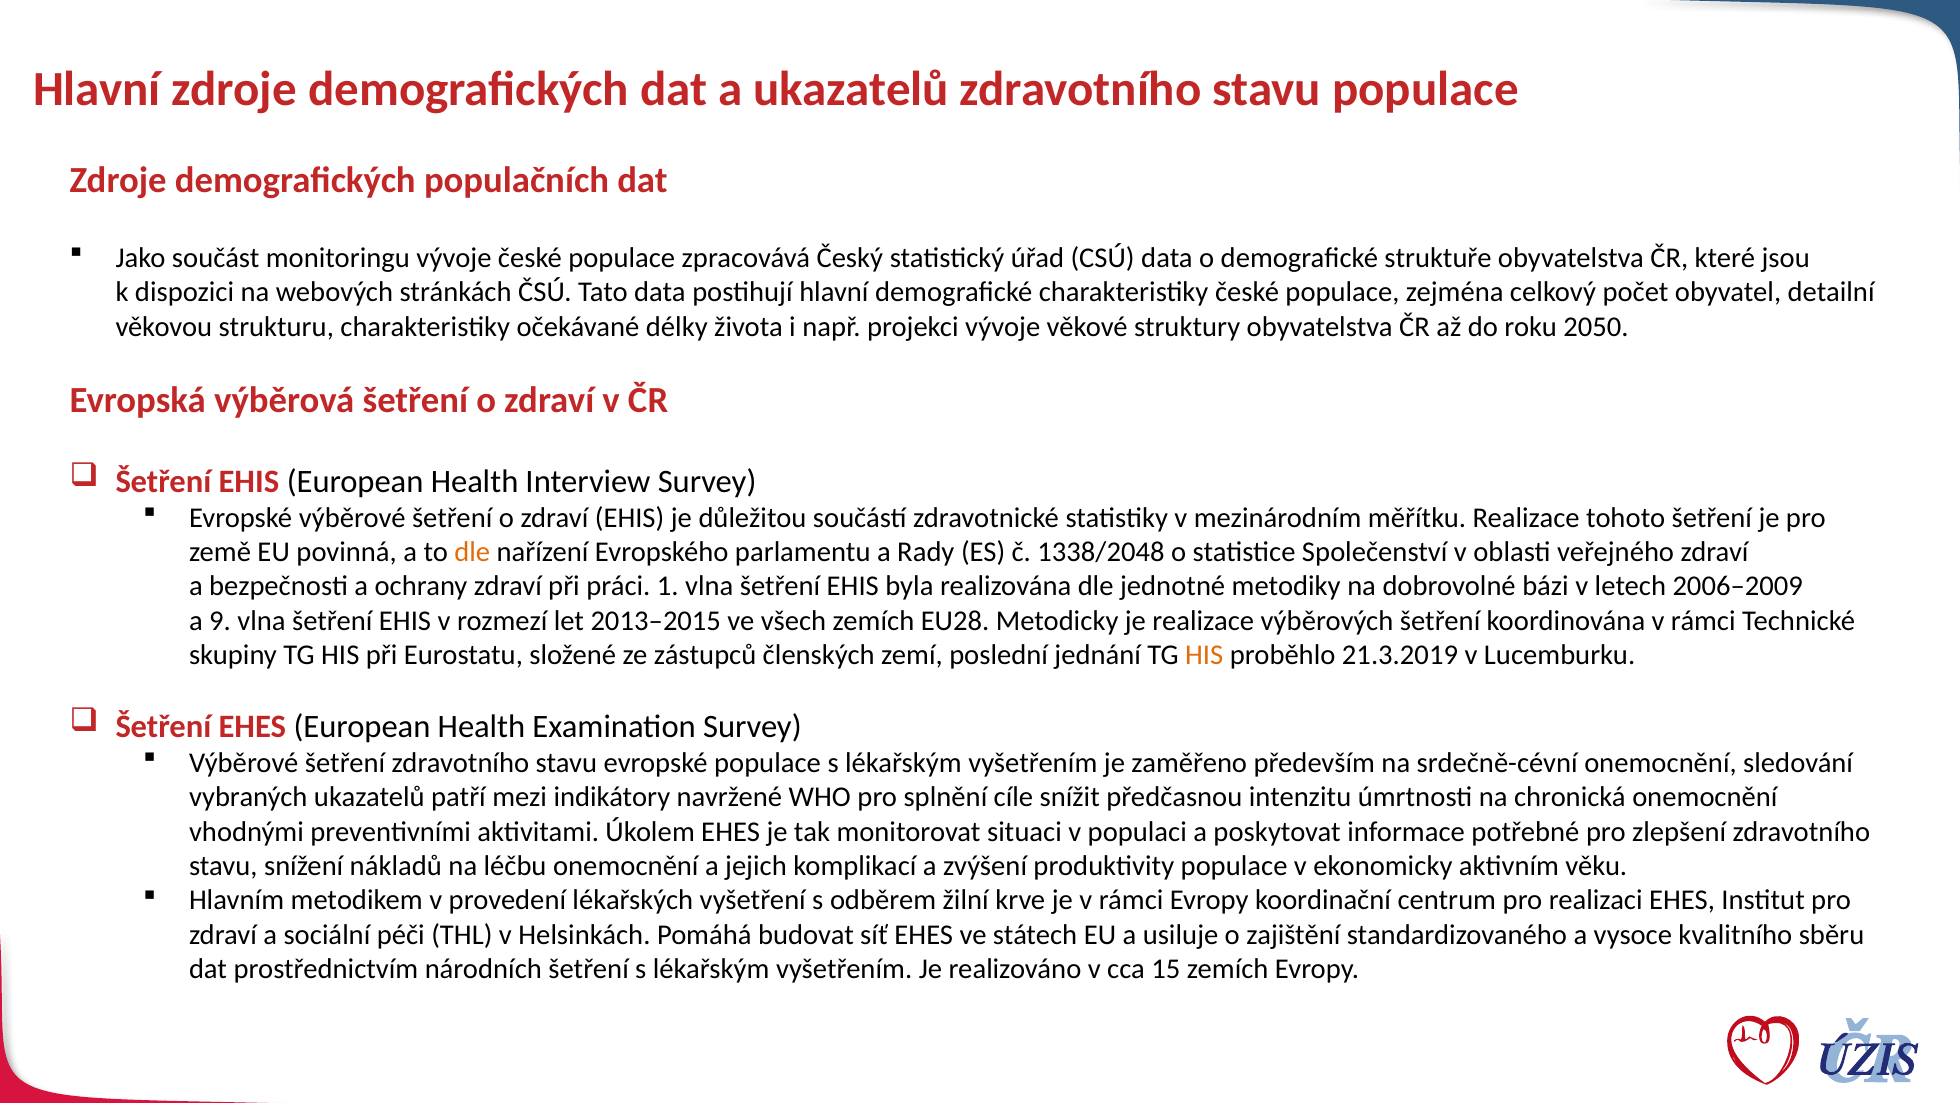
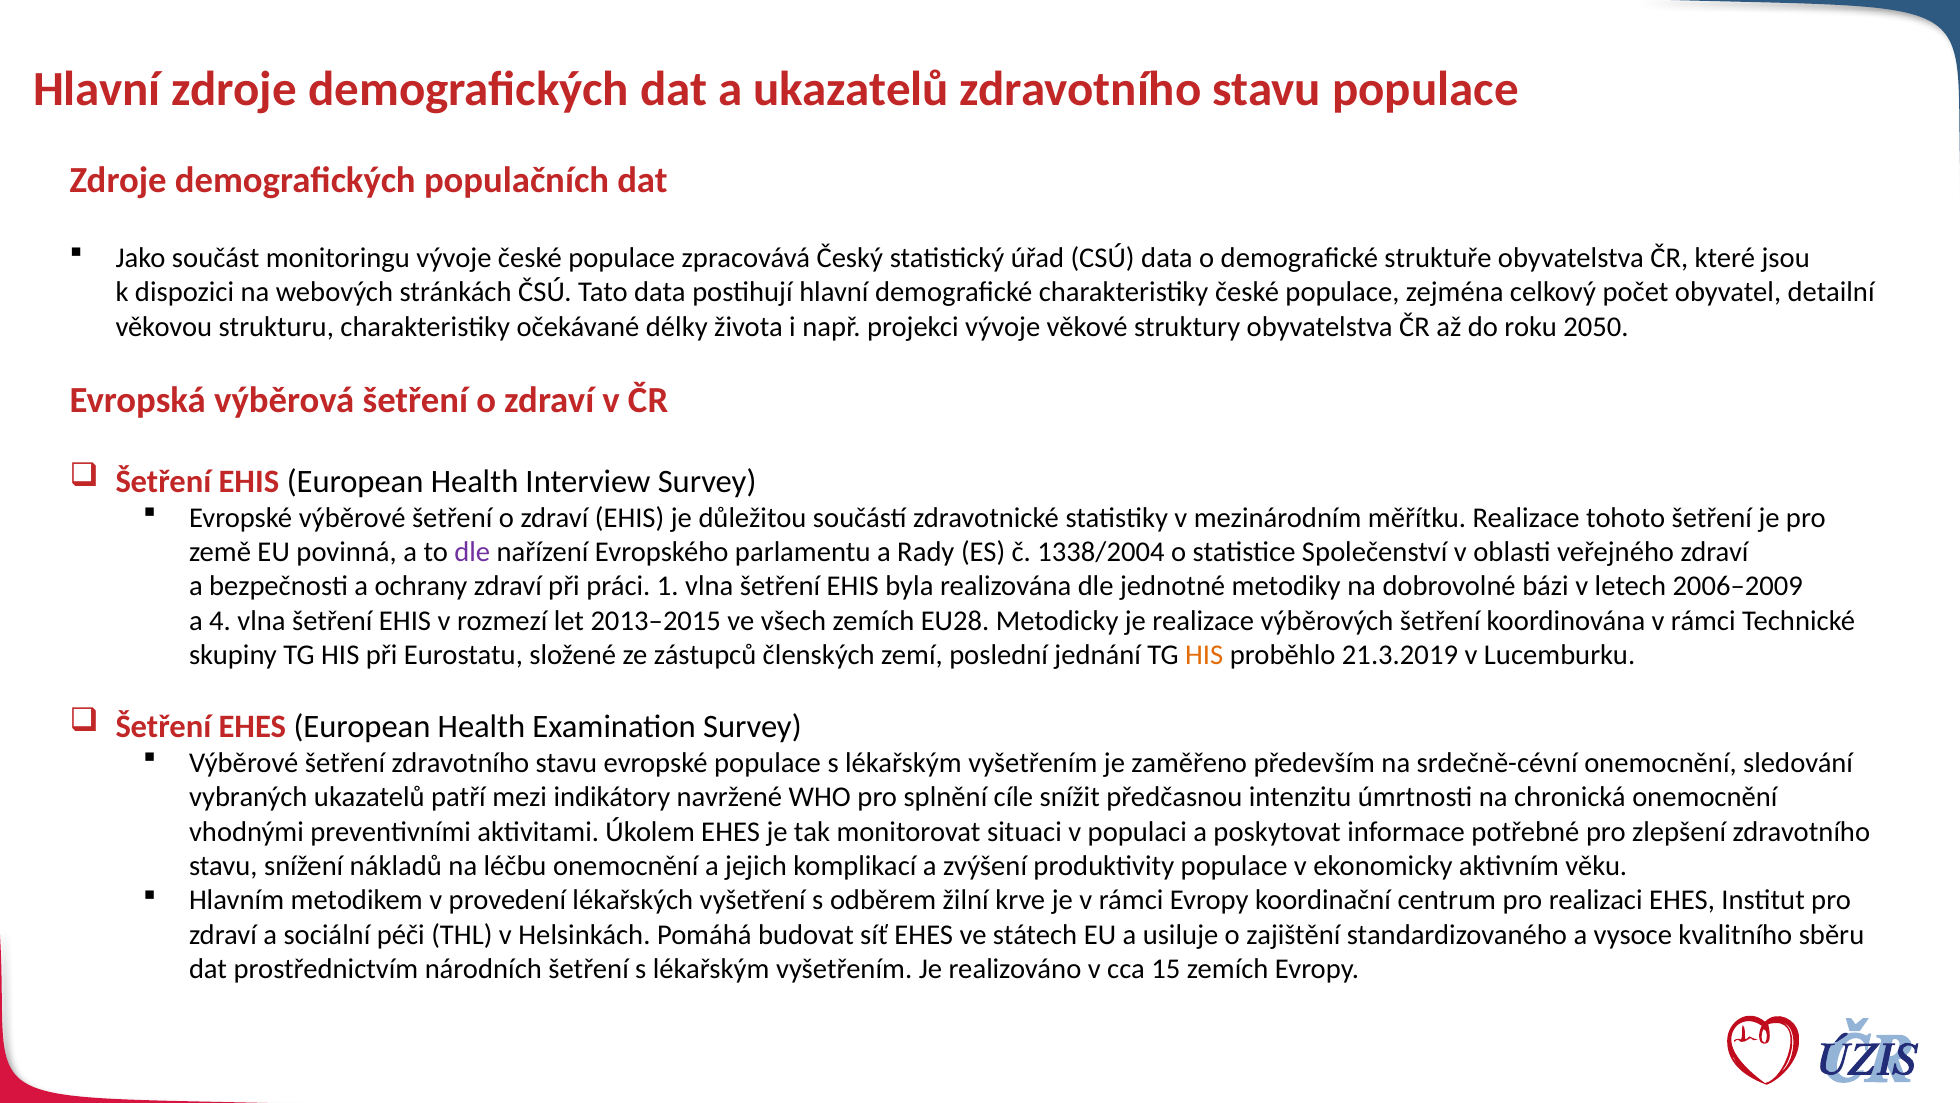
dle at (472, 552) colour: orange -> purple
1338/2048: 1338/2048 -> 1338/2004
9: 9 -> 4
